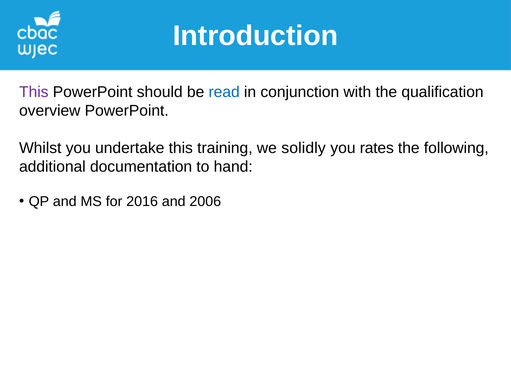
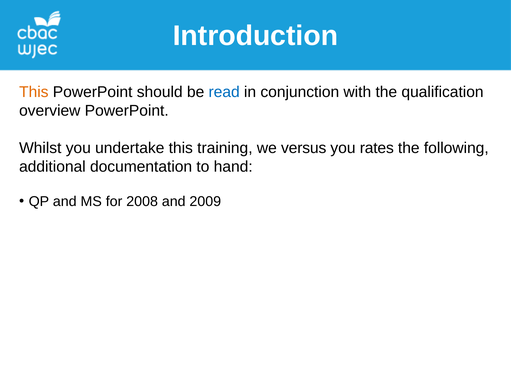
This at (34, 92) colour: purple -> orange
solidly: solidly -> versus
2016: 2016 -> 2008
2006: 2006 -> 2009
